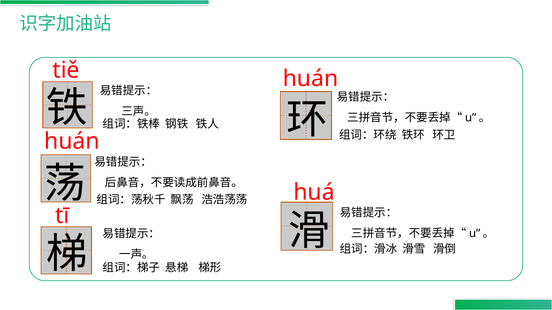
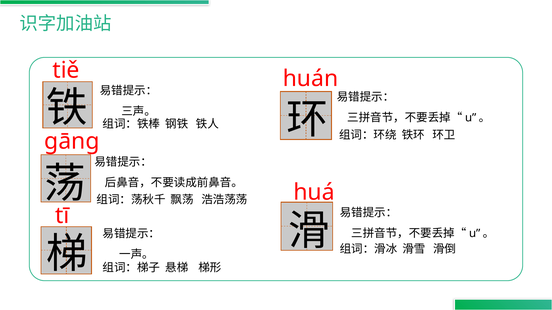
huán at (72, 141): huán -> gāng
